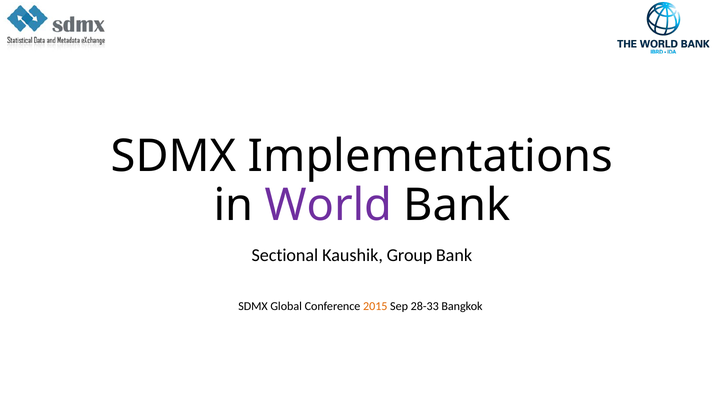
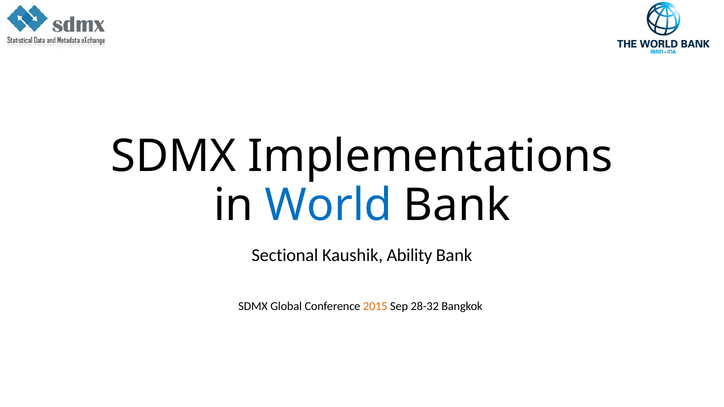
World colour: purple -> blue
Group: Group -> Ability
28-33: 28-33 -> 28-32
